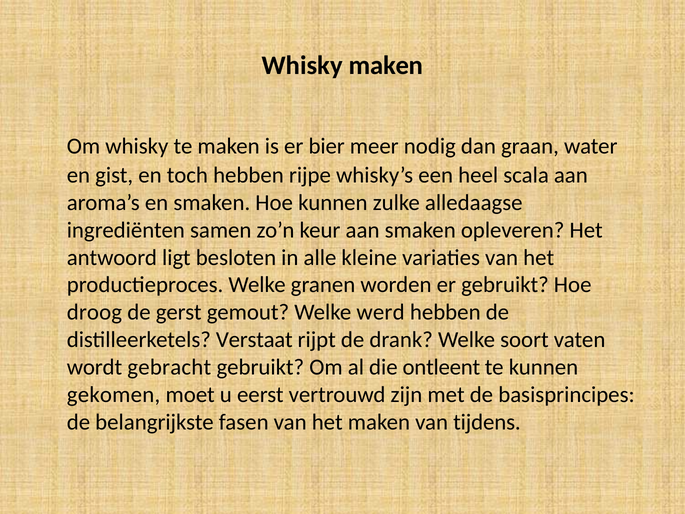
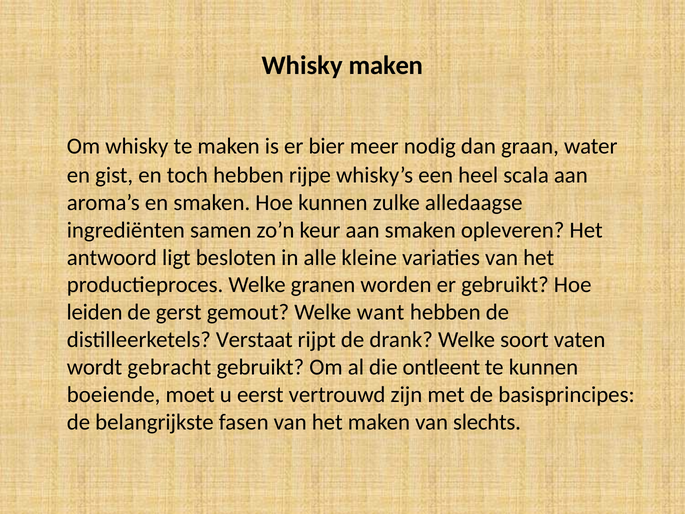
droog: droog -> leiden
werd: werd -> want
gekomen: gekomen -> boeiende
tijdens: tijdens -> slechts
